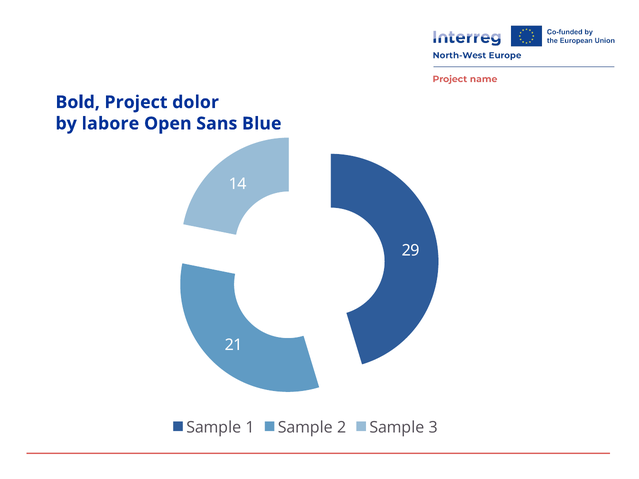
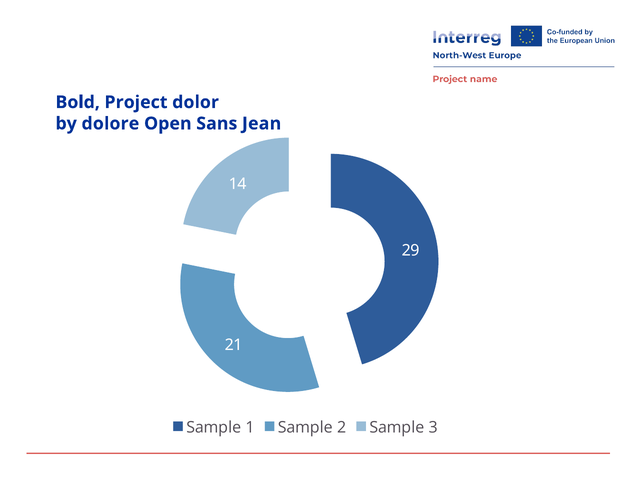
labore: labore -> dolore
Blue: Blue -> Jean
